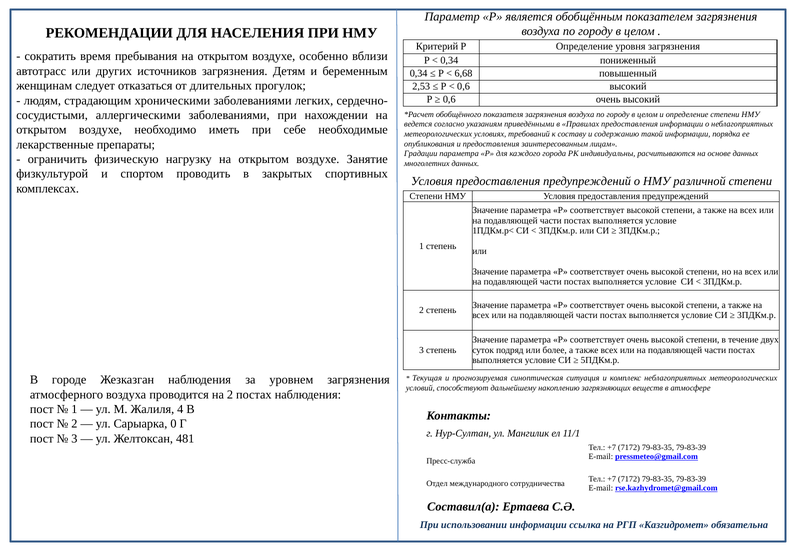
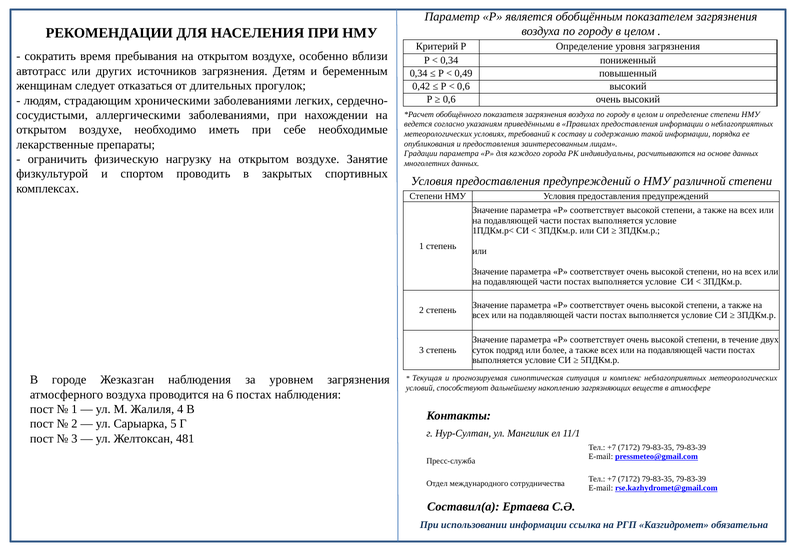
6,68: 6,68 -> 0,49
2,53: 2,53 -> 0,42
на 2: 2 -> 6
0: 0 -> 5
